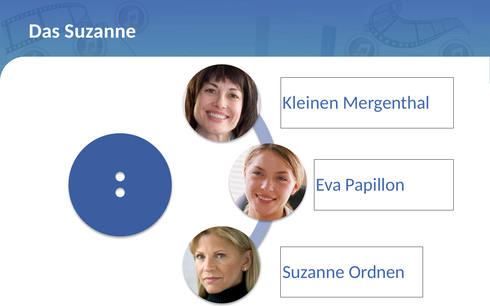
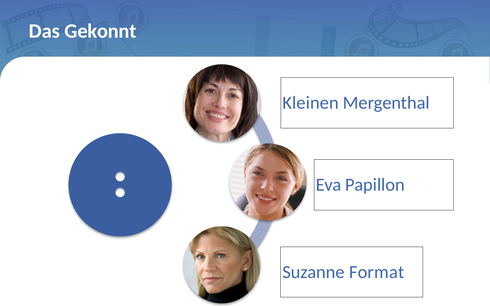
Das Suzanne: Suzanne -> Gekonnt
Ordnen: Ordnen -> Format
